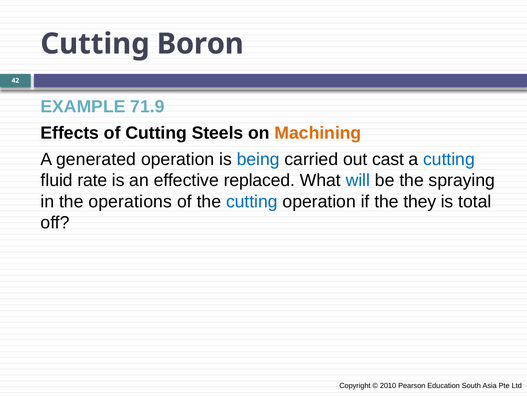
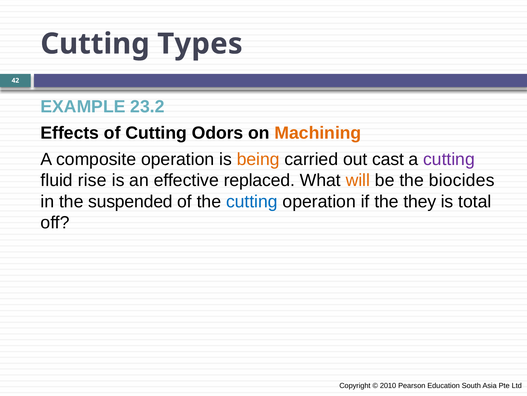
Boron: Boron -> Types
71.9: 71.9 -> 23.2
Steels: Steels -> Odors
generated: generated -> composite
being colour: blue -> orange
cutting at (449, 159) colour: blue -> purple
rate: rate -> rise
will colour: blue -> orange
spraying: spraying -> biocides
operations: operations -> suspended
